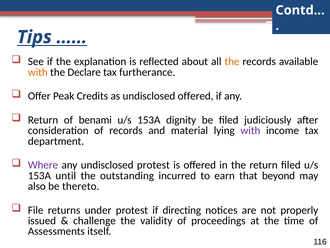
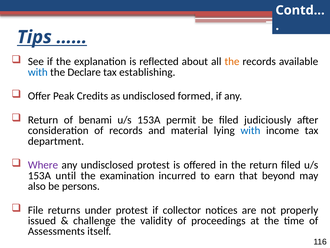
with at (38, 72) colour: orange -> blue
furtherance: furtherance -> establishing
undisclosed offered: offered -> formed
dignity: dignity -> permit
with at (250, 130) colour: purple -> blue
outstanding: outstanding -> examination
thereto: thereto -> persons
directing: directing -> collector
